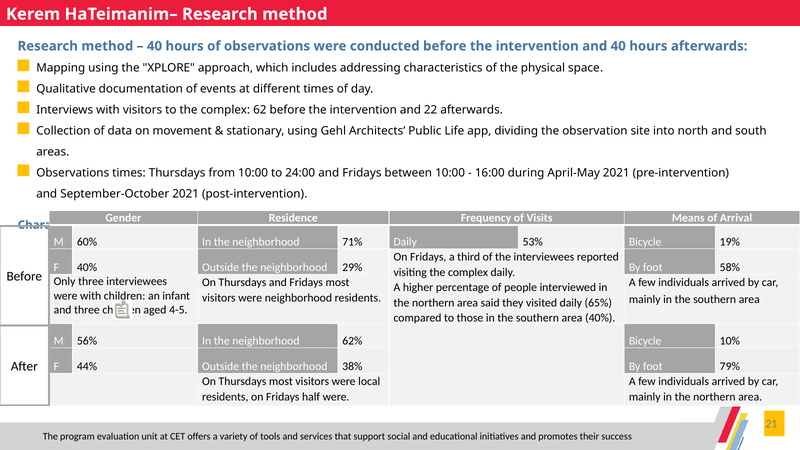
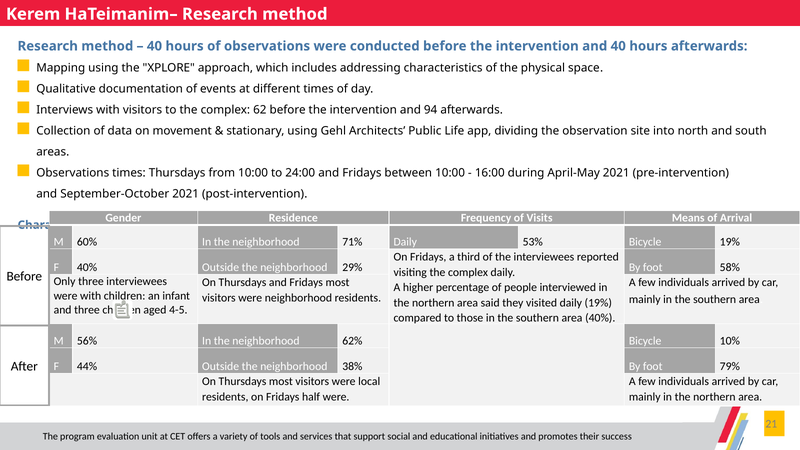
22: 22 -> 94
daily 65%: 65% -> 19%
